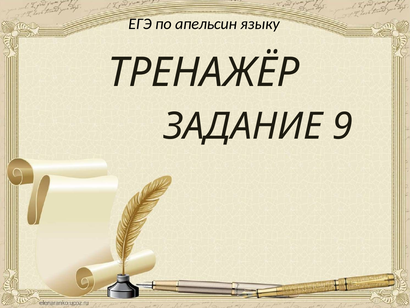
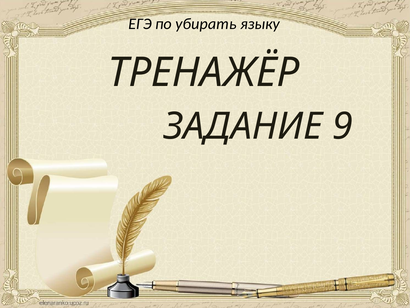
апельсин: апельсин -> убирать
